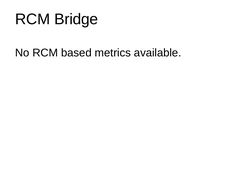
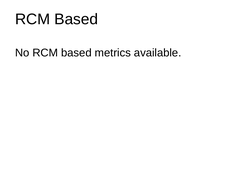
Bridge at (76, 19): Bridge -> Based
